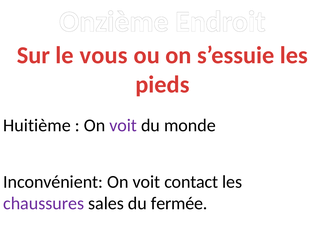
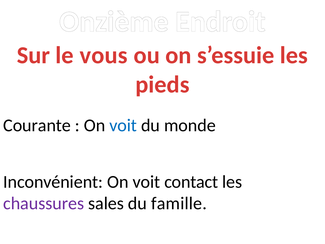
Huitième: Huitième -> Courante
voit at (123, 125) colour: purple -> blue
fermée: fermée -> famille
